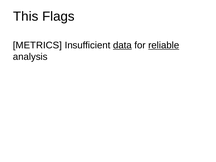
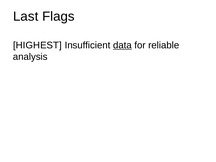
This: This -> Last
METRICS: METRICS -> HIGHEST
reliable underline: present -> none
